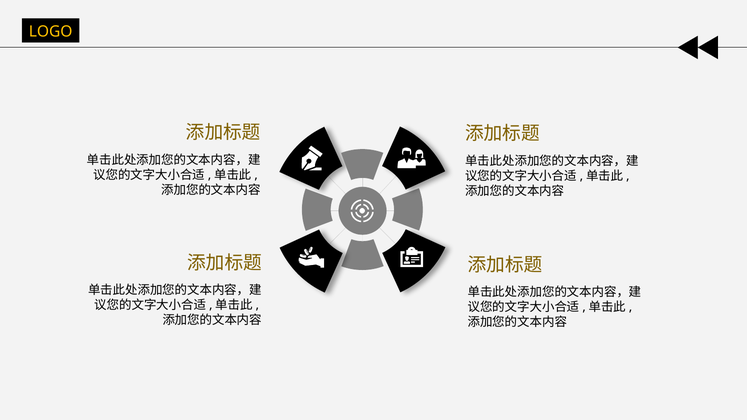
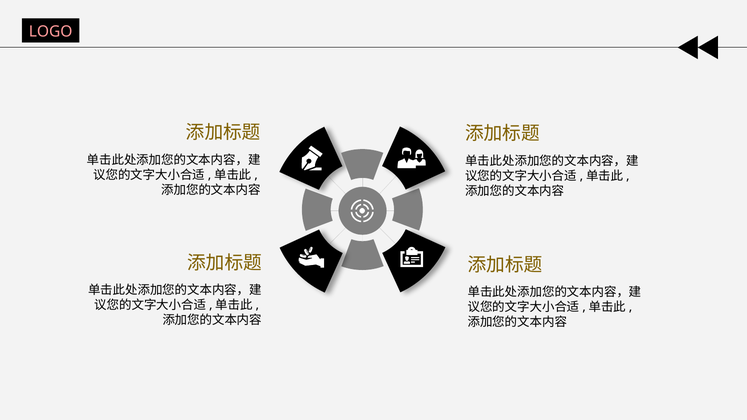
LOGO colour: yellow -> pink
